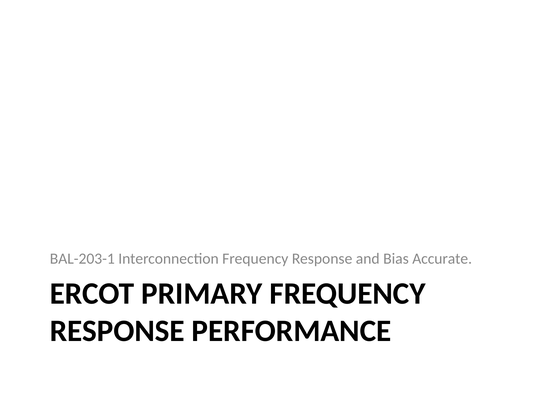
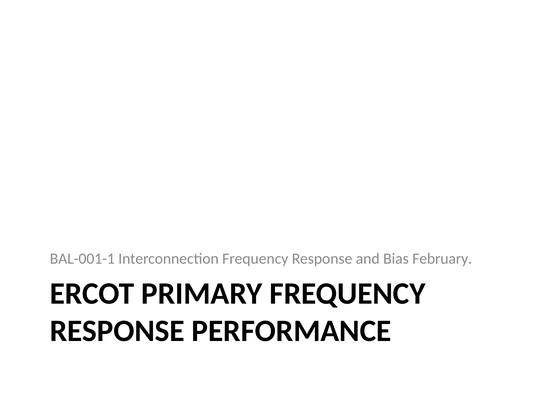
BAL-203-1: BAL-203-1 -> BAL-001-1
Accurate: Accurate -> February
